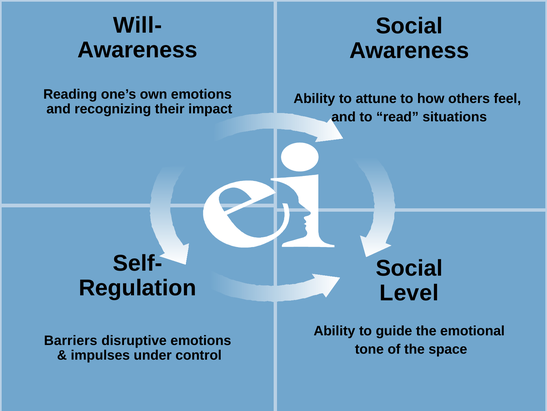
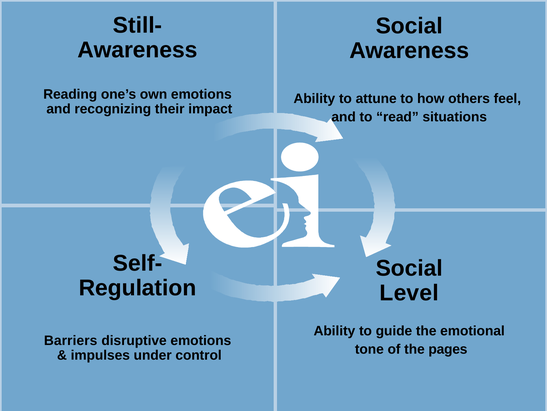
Will-: Will- -> Still-
space: space -> pages
